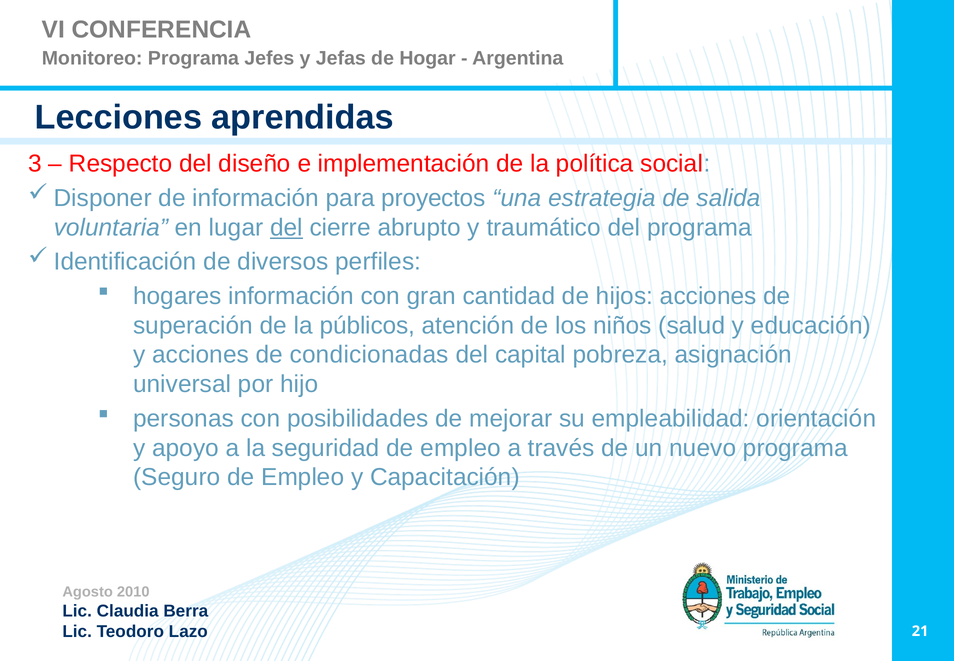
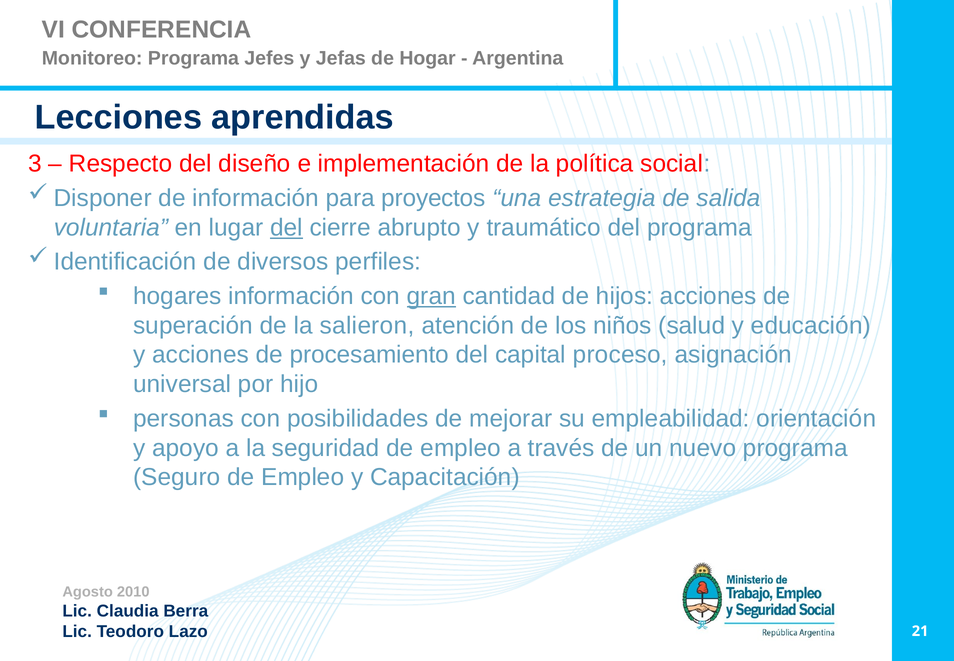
gran underline: none -> present
públicos: públicos -> salieron
condicionadas: condicionadas -> procesamiento
pobreza: pobreza -> proceso
